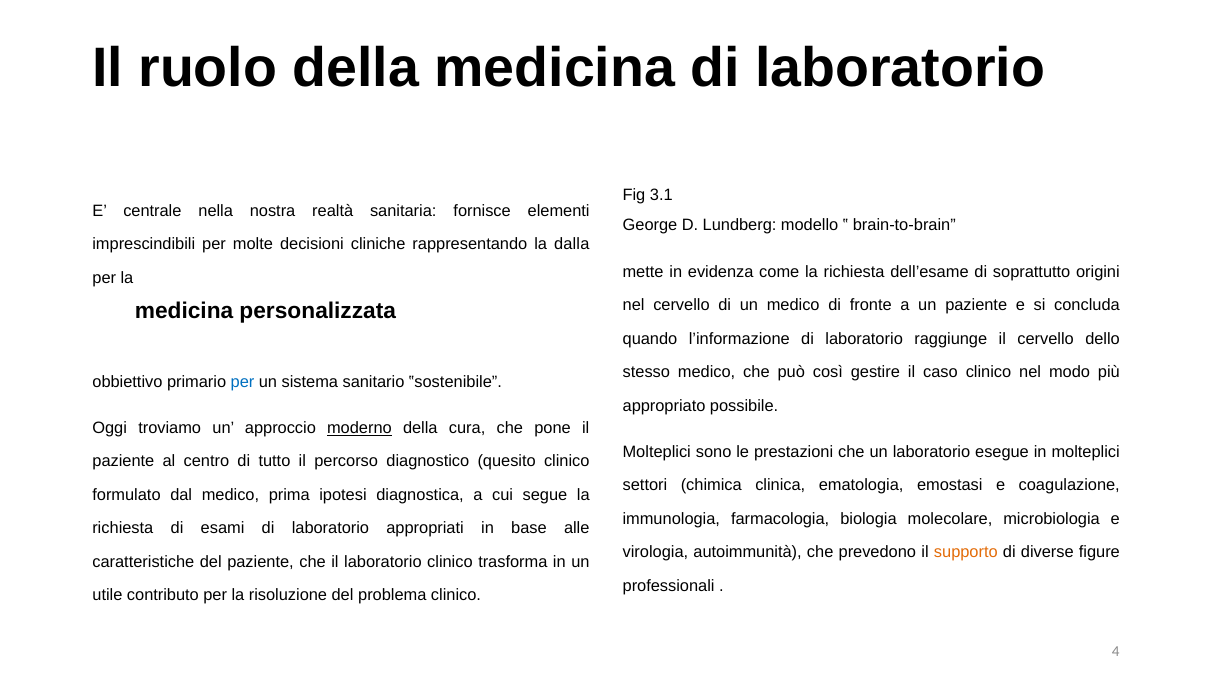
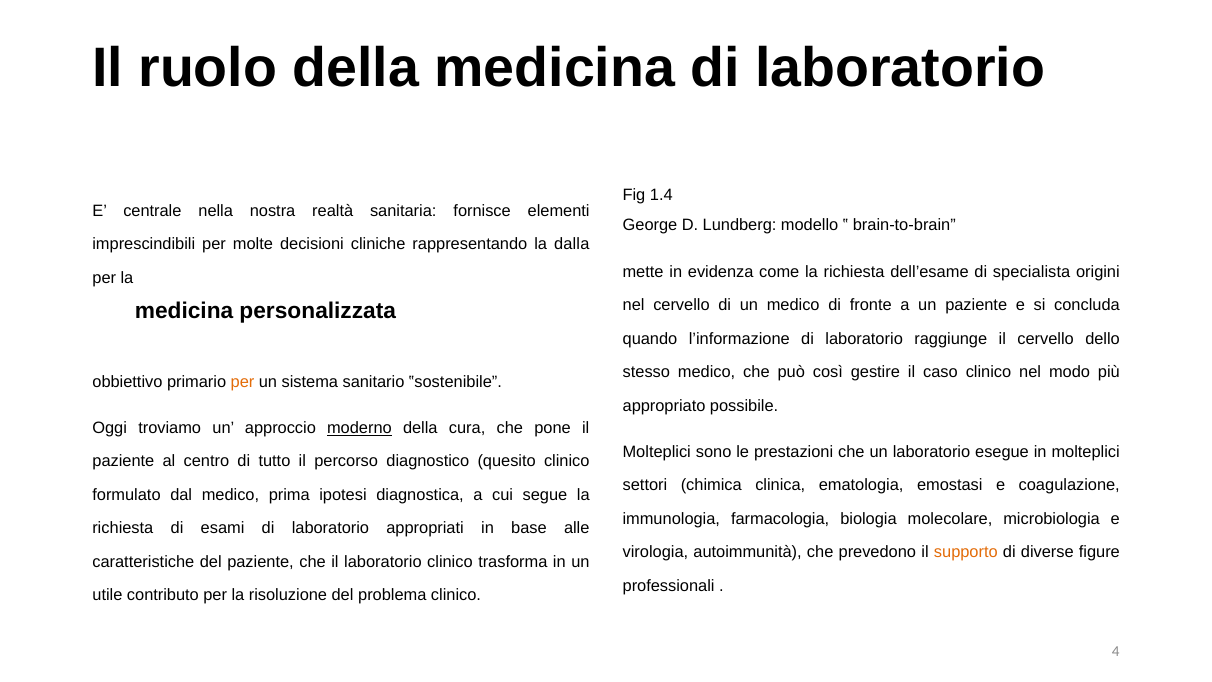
3.1: 3.1 -> 1.4
soprattutto: soprattutto -> specialista
per at (243, 382) colour: blue -> orange
